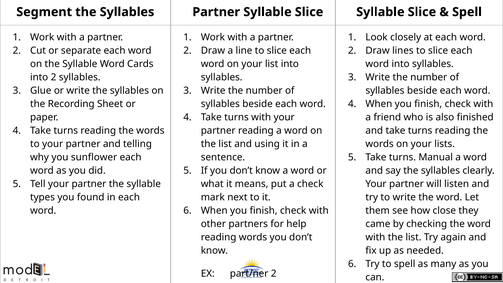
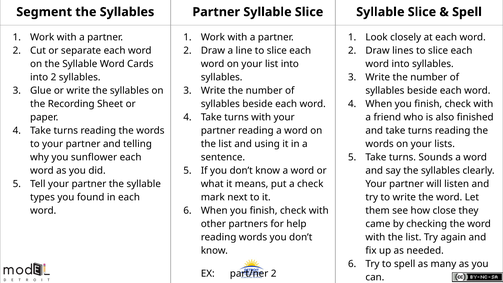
Manual: Manual -> Sounds
